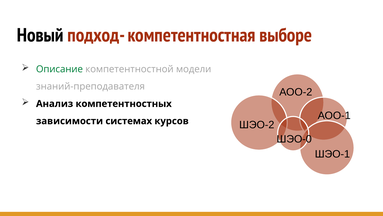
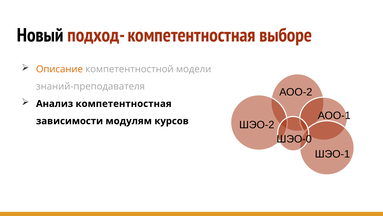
Описание colour: green -> orange
Анализ компетентностных: компетентностных -> компетентностная
системах: системах -> модулям
